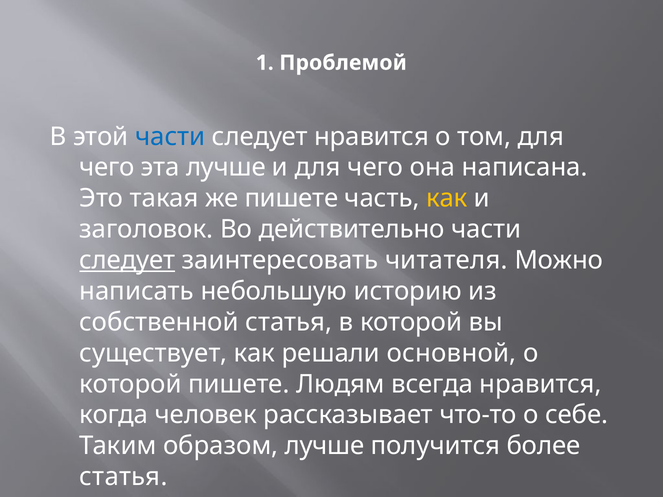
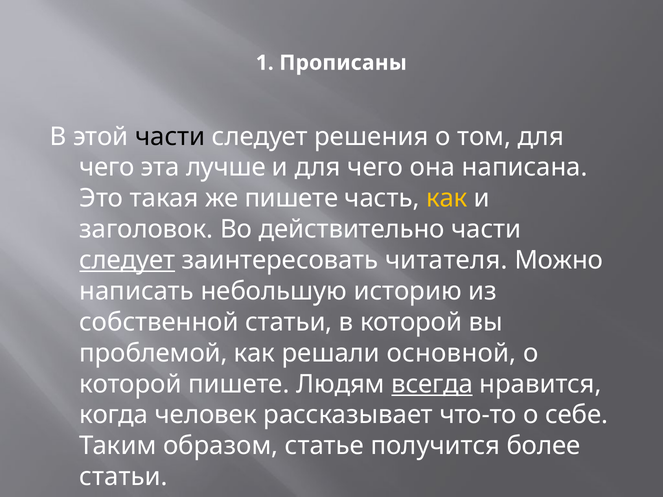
Проблемой: Проблемой -> Прописаны
части at (170, 137) colour: blue -> black
следует нравится: нравится -> решения
собственной статья: статья -> статьи
существует: существует -> проблемой
всегда underline: none -> present
образом лучше: лучше -> статье
статья at (123, 477): статья -> статьи
